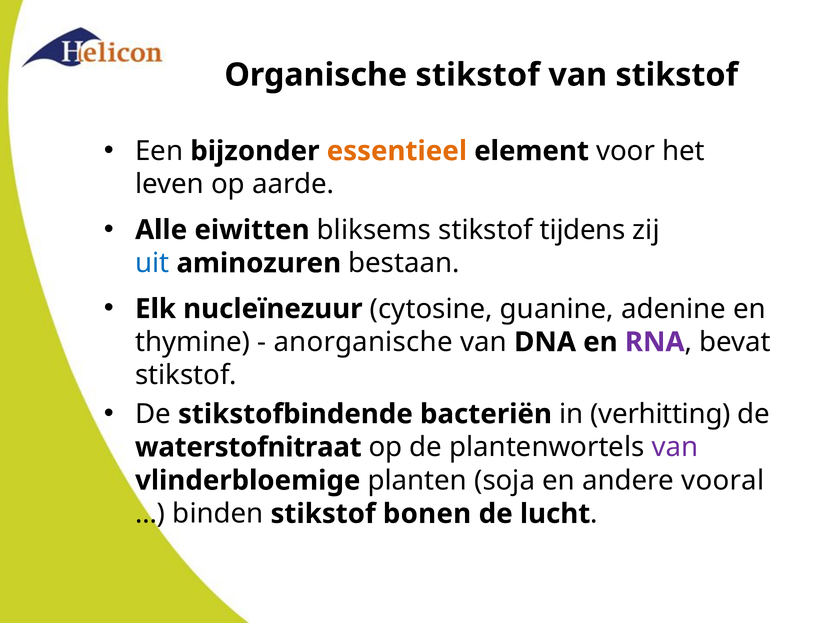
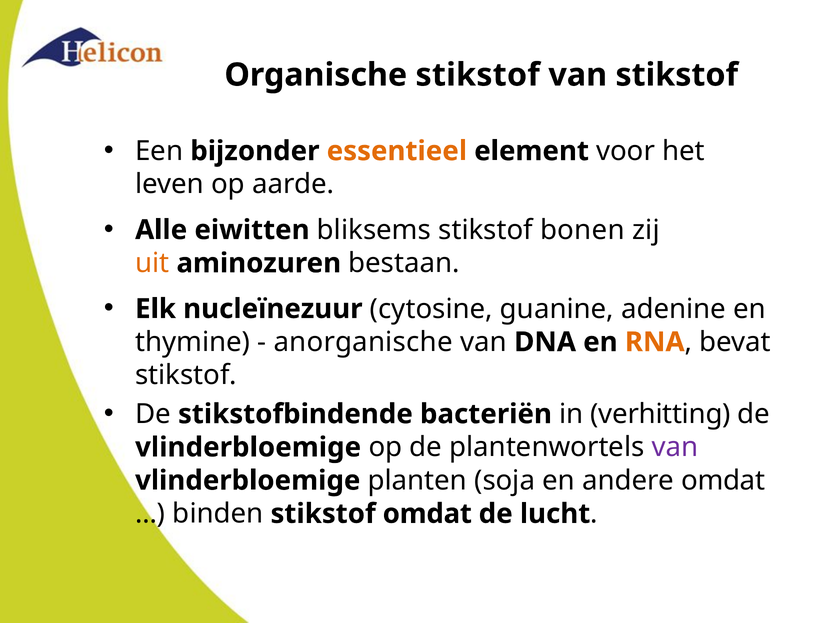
tijdens: tijdens -> bonen
uit colour: blue -> orange
RNA colour: purple -> orange
waterstofnitraat at (248, 447): waterstofnitraat -> vlinderbloemige
andere vooral: vooral -> omdat
stikstof bonen: bonen -> omdat
